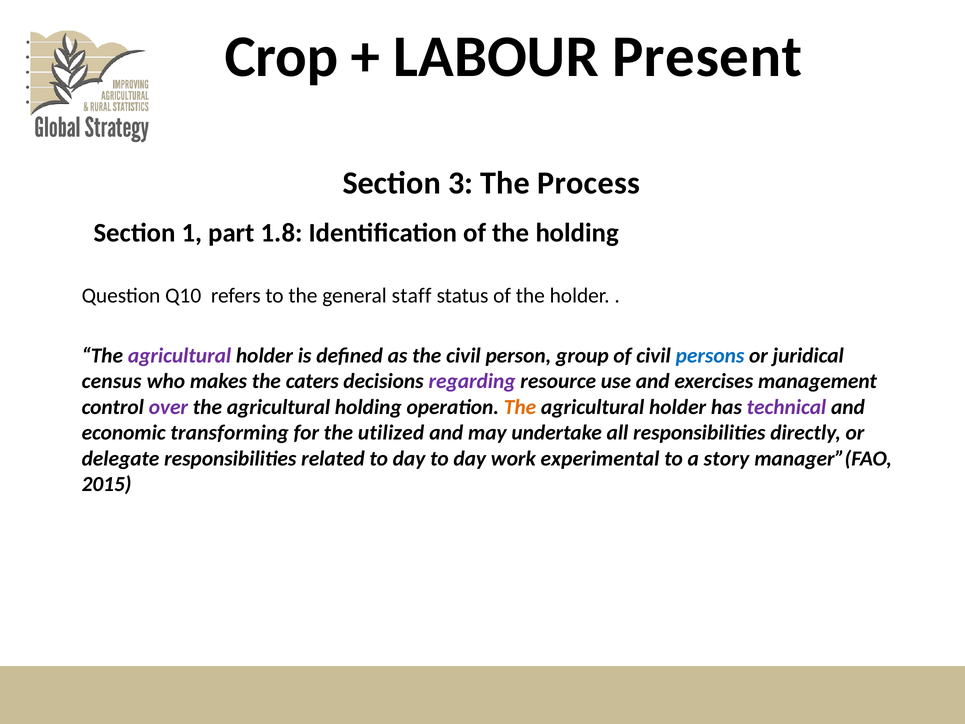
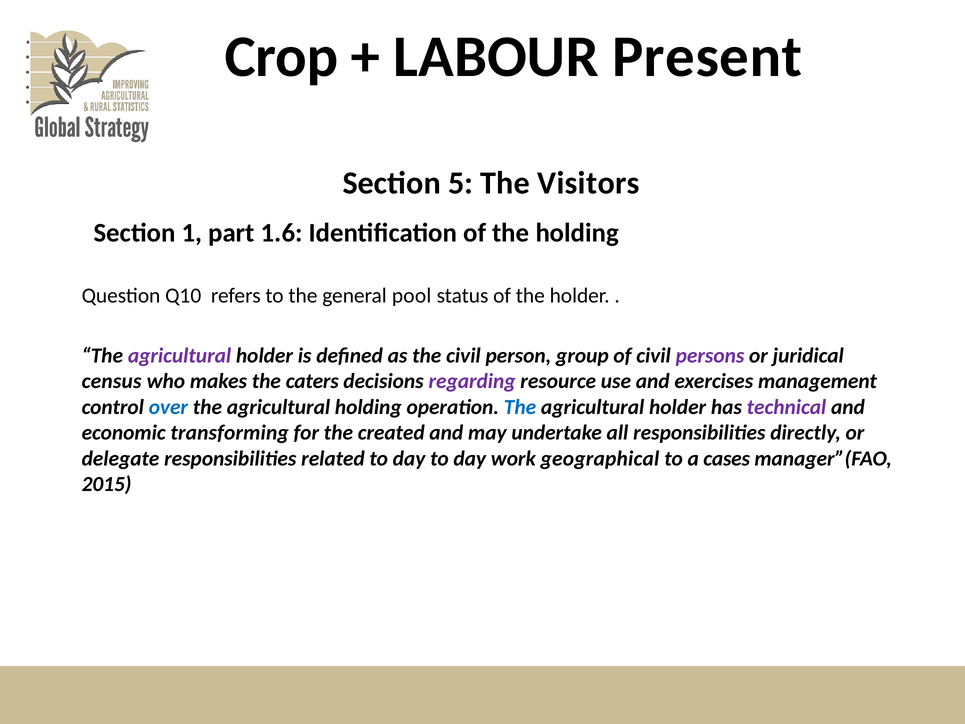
3: 3 -> 5
Process: Process -> Visitors
1.8: 1.8 -> 1.6
staff: staff -> pool
persons colour: blue -> purple
over colour: purple -> blue
The at (520, 407) colour: orange -> blue
utilized: utilized -> created
experimental: experimental -> geographical
story: story -> cases
